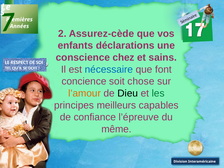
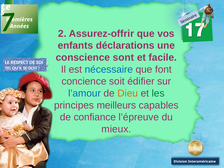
Assurez-cède: Assurez-cède -> Assurez-offrir
chez: chez -> sont
sains: sains -> facile
chose: chose -> édifier
l’amour colour: orange -> blue
Dieu colour: black -> orange
même: même -> mieux
